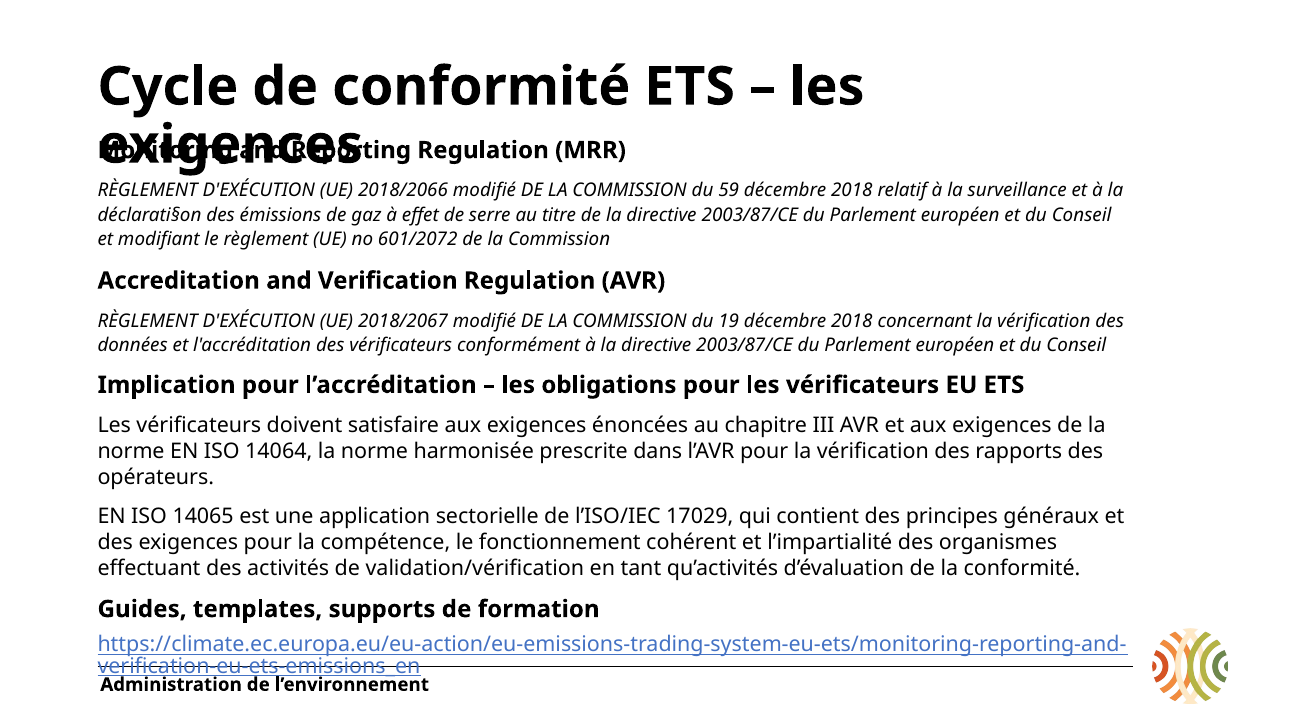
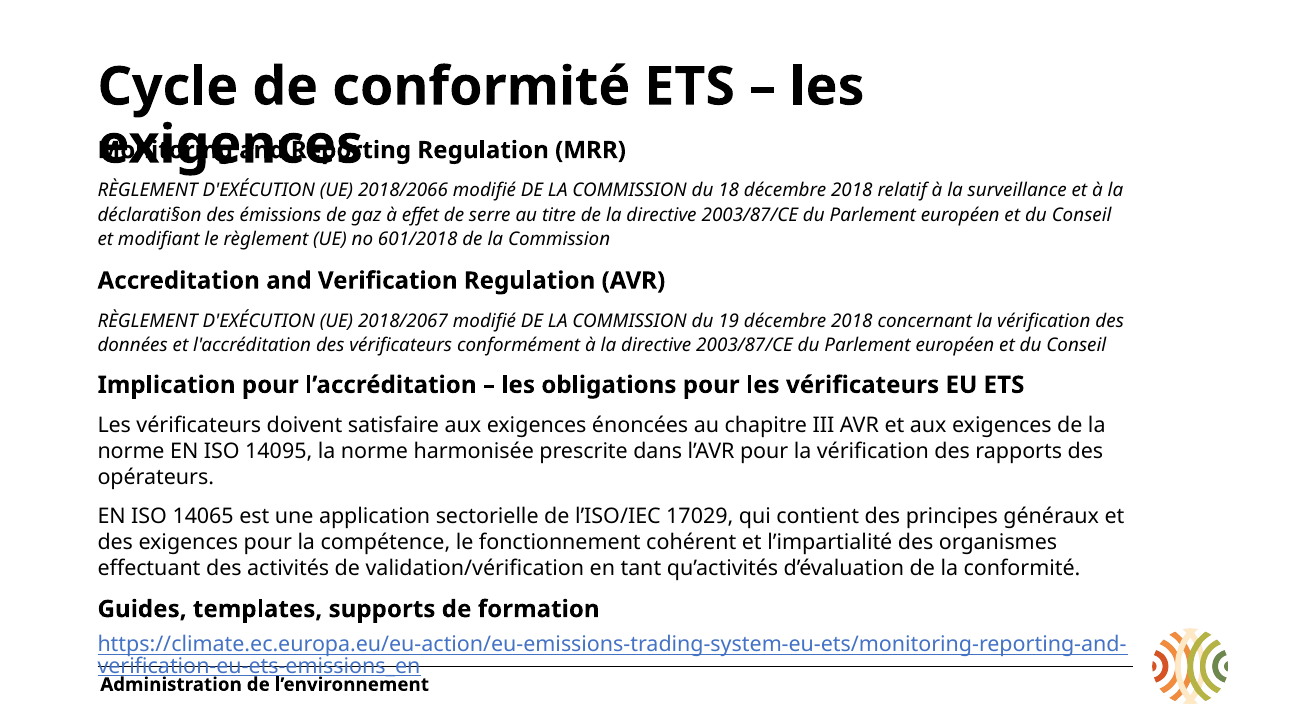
59: 59 -> 18
601/2072: 601/2072 -> 601/2018
14064: 14064 -> 14095
